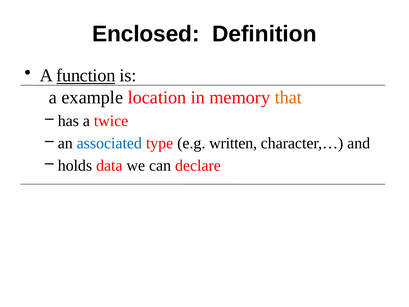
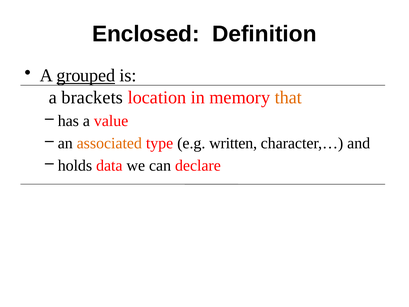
function: function -> grouped
example: example -> brackets
twice: twice -> value
associated colour: blue -> orange
